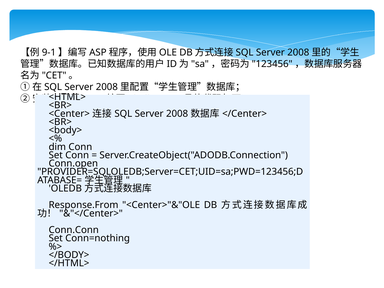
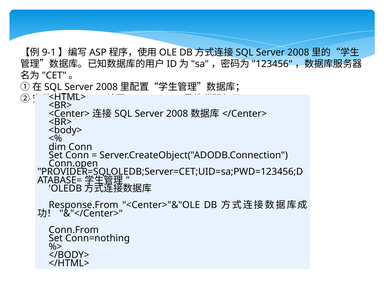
Conn.Conn: Conn.Conn -> Conn.From
